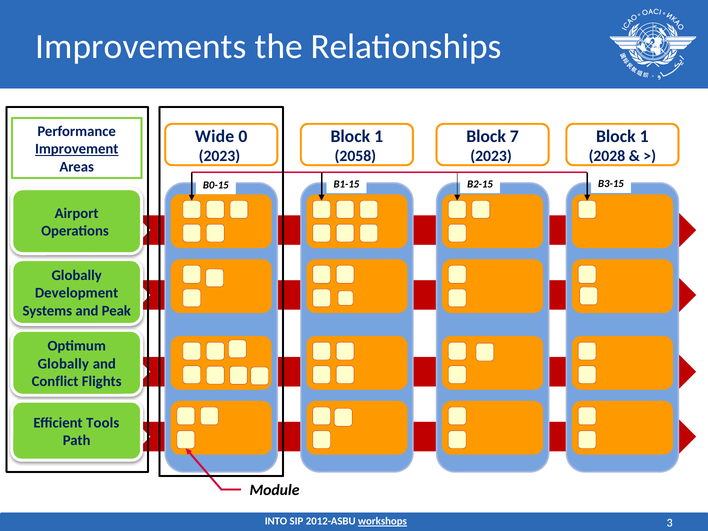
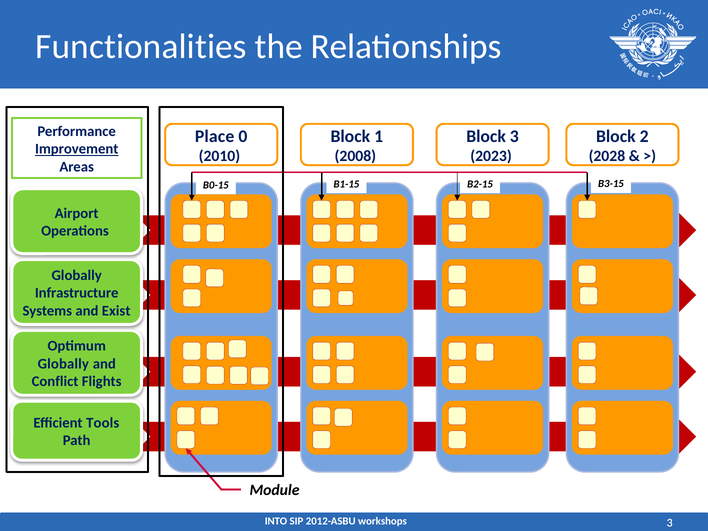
Improvements: Improvements -> Functionalities
Wide: Wide -> Place
Block 7: 7 -> 3
1 at (644, 136): 1 -> 2
2023 at (219, 156): 2023 -> 2010
2058: 2058 -> 2008
Development: Development -> Infrastructure
Peak: Peak -> Exist
workshops underline: present -> none
